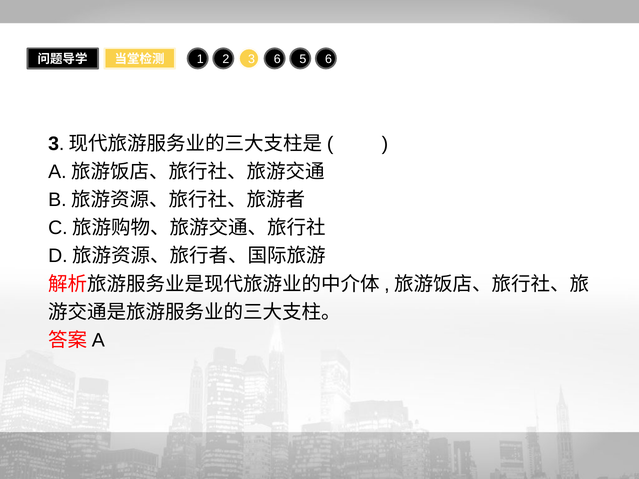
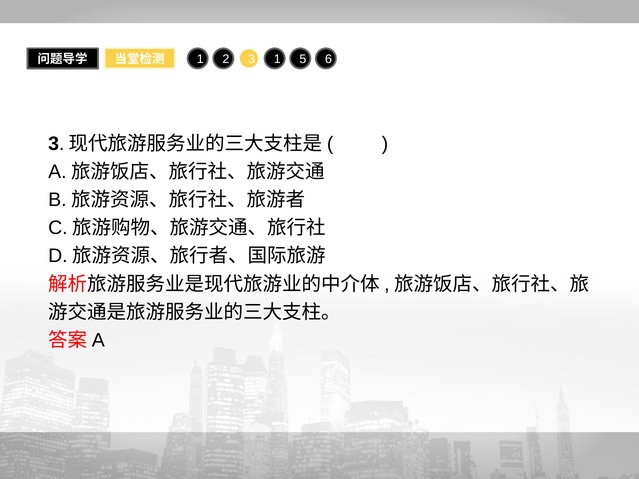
3 6: 6 -> 1
